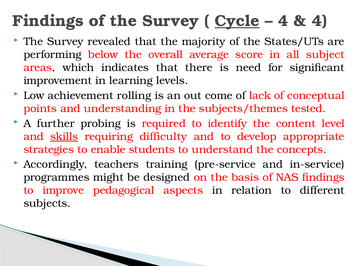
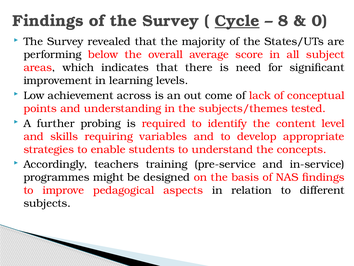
4 at (283, 21): 4 -> 8
4 at (319, 21): 4 -> 0
rolling: rolling -> across
skills underline: present -> none
difficulty: difficulty -> variables
